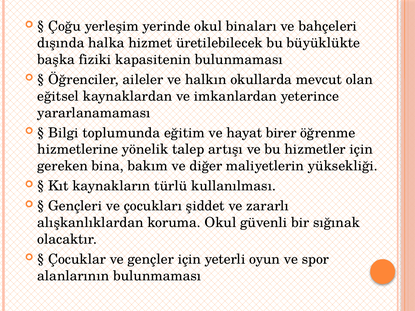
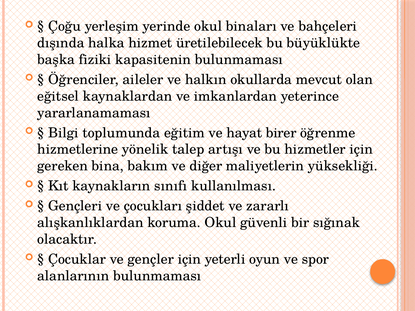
türlü: türlü -> sınıfı
